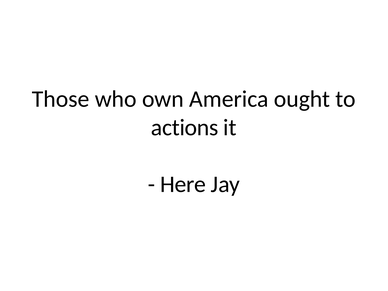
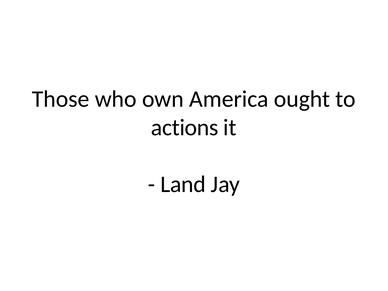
Here: Here -> Land
